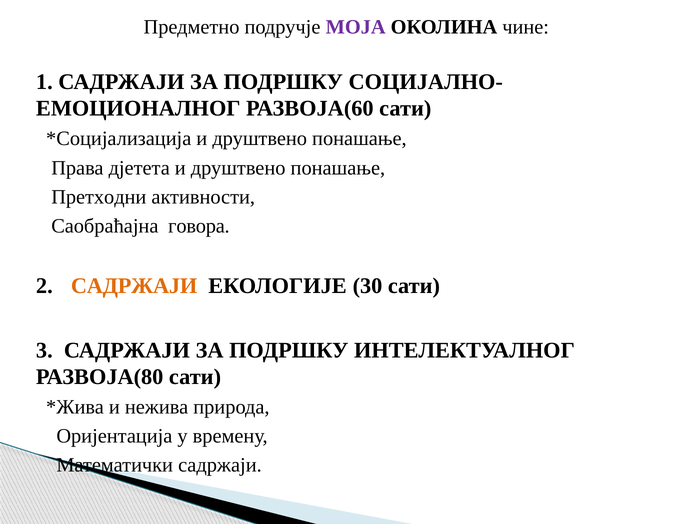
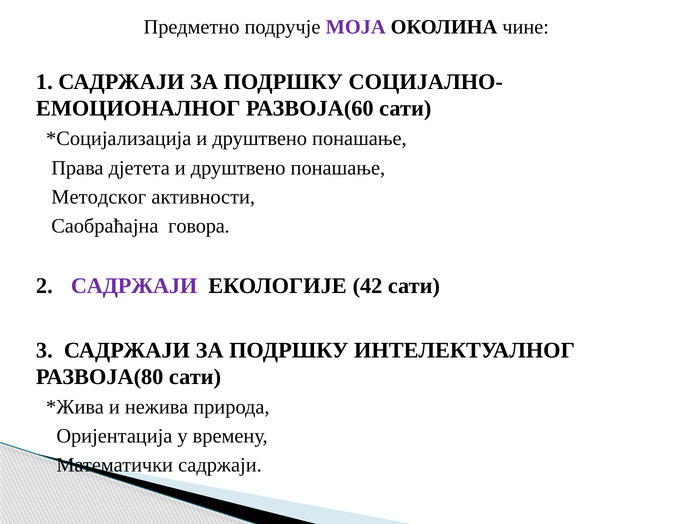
Претходни: Претходни -> Методског
САДРЖАЈИ at (134, 286) colour: orange -> purple
30: 30 -> 42
